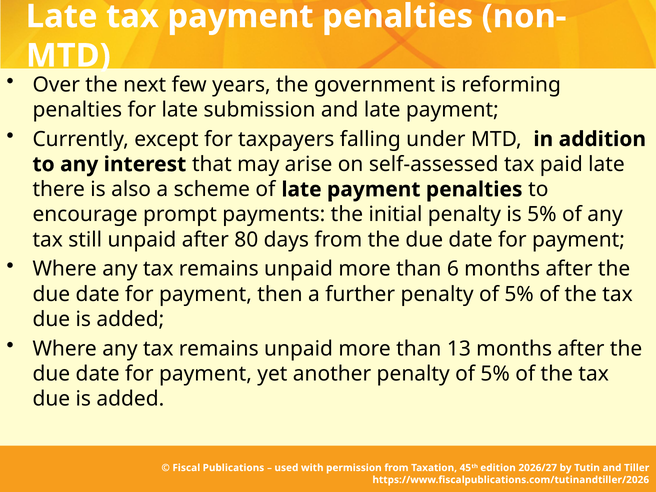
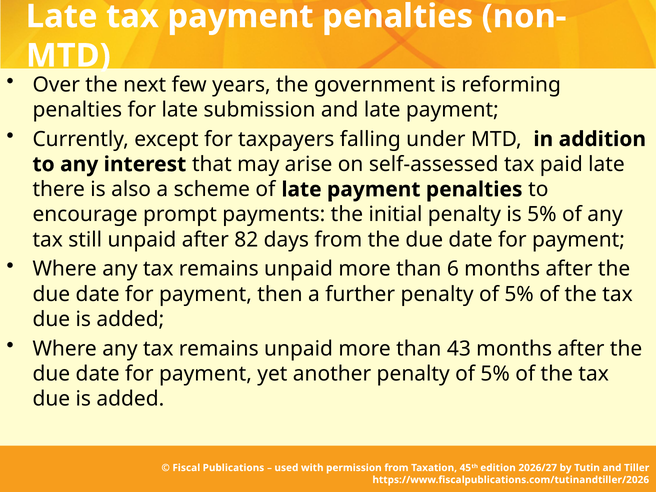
80: 80 -> 82
13: 13 -> 43
